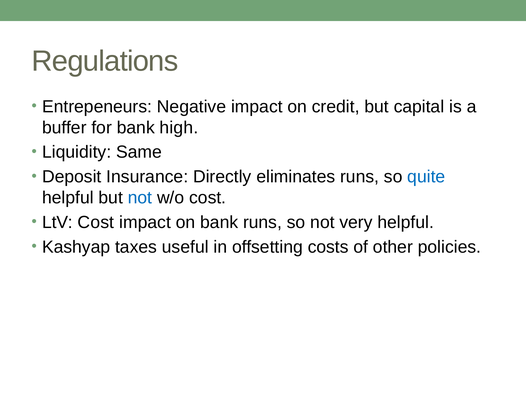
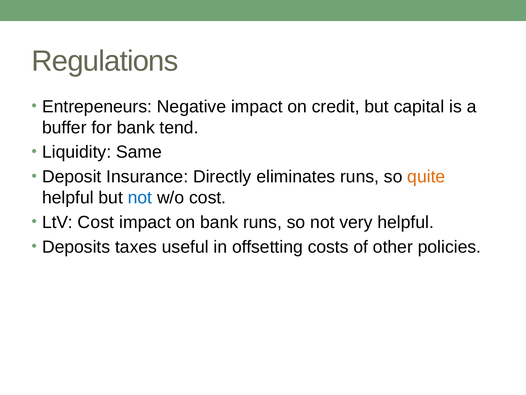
high: high -> tend
quite colour: blue -> orange
Kashyap: Kashyap -> Deposits
